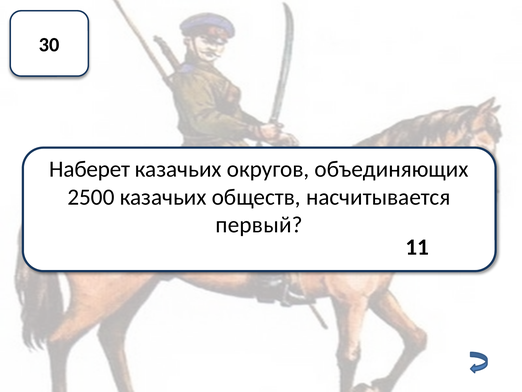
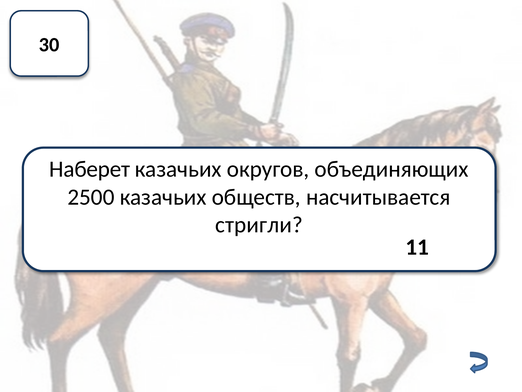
первый: первый -> стригли
